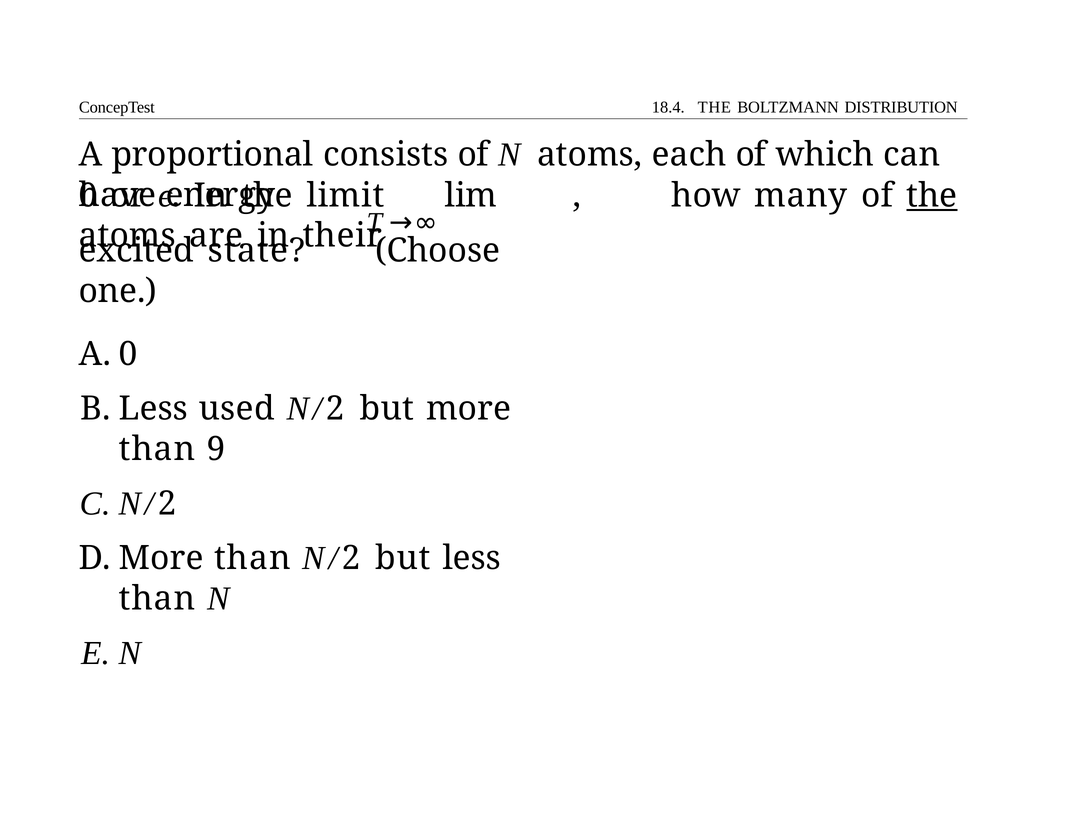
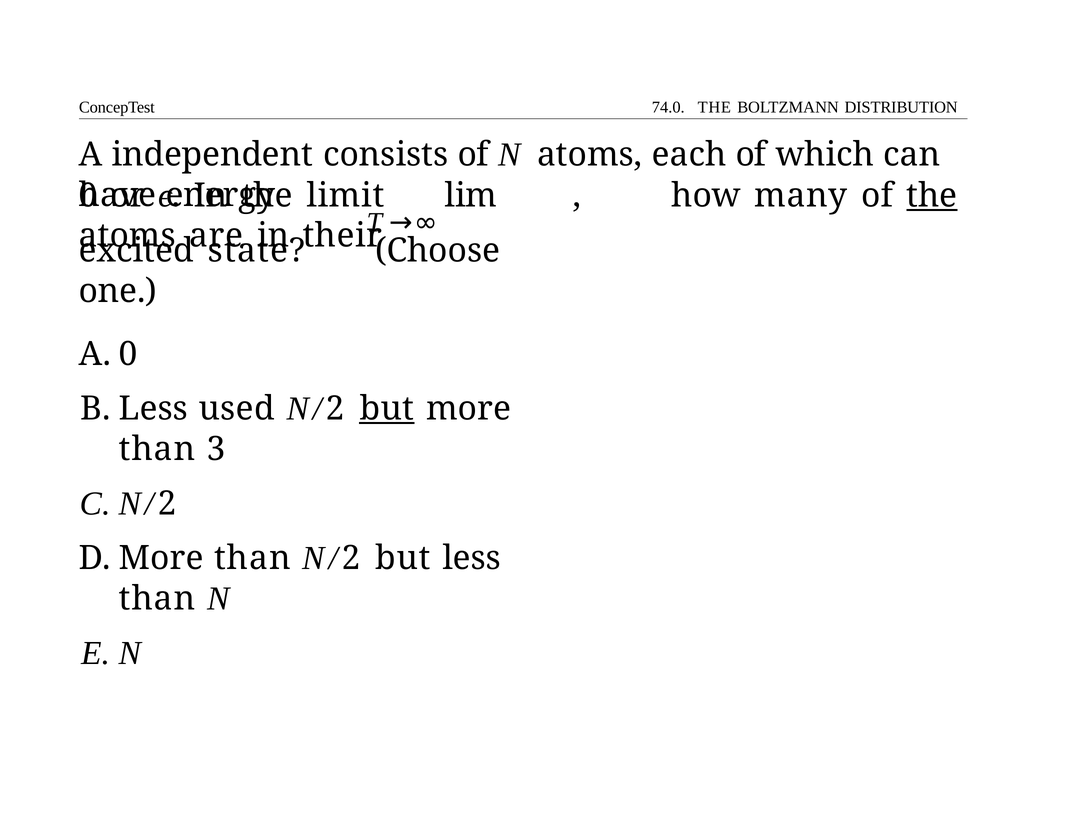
18.4: 18.4 -> 74.0
proportional: proportional -> independent
but at (387, 409) underline: none -> present
9: 9 -> 3
